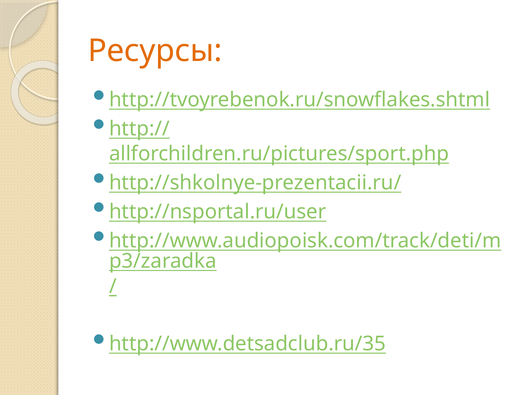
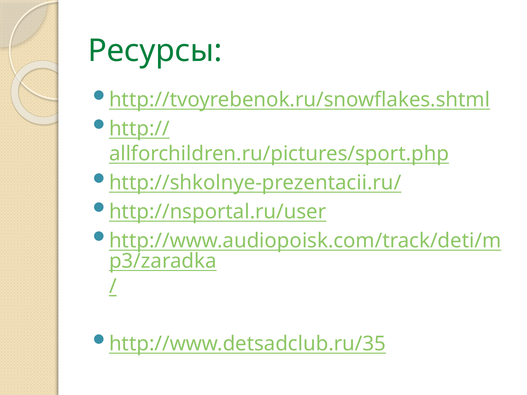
Ресурсы colour: orange -> green
